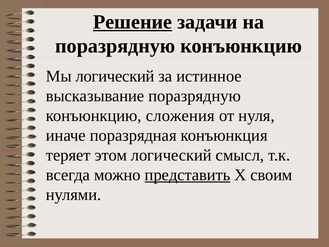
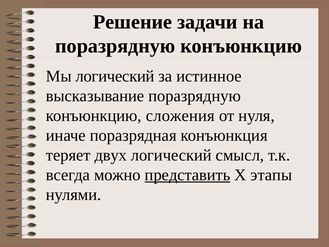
Решение underline: present -> none
этом: этом -> двух
своим: своим -> этапы
